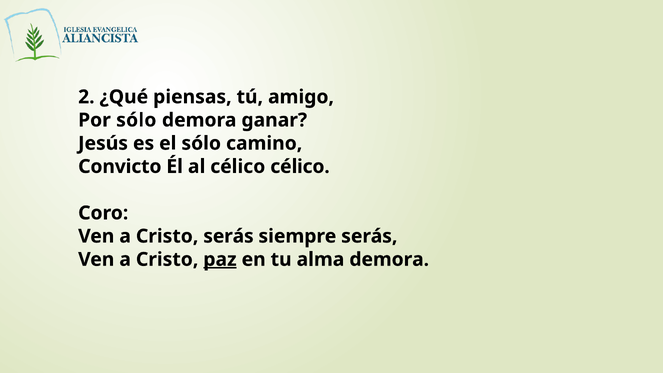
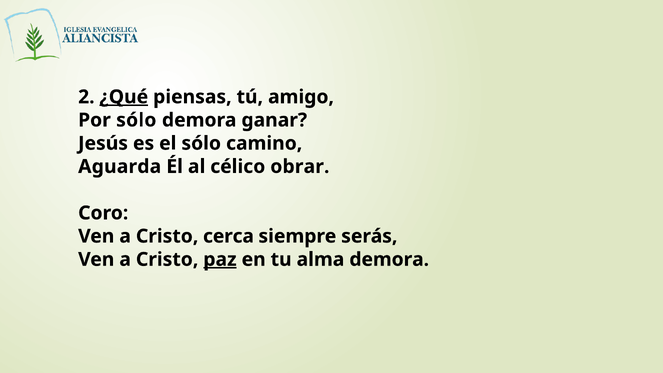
¿Qué underline: none -> present
Convicto: Convicto -> Aguarda
célico célico: célico -> obrar
Cristo serás: serás -> cerca
